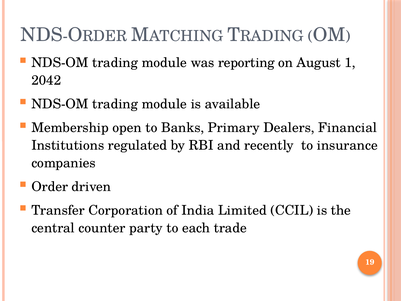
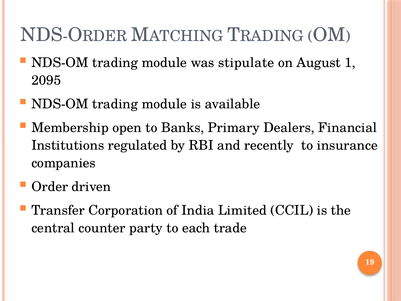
reporting: reporting -> stipulate
2042: 2042 -> 2095
